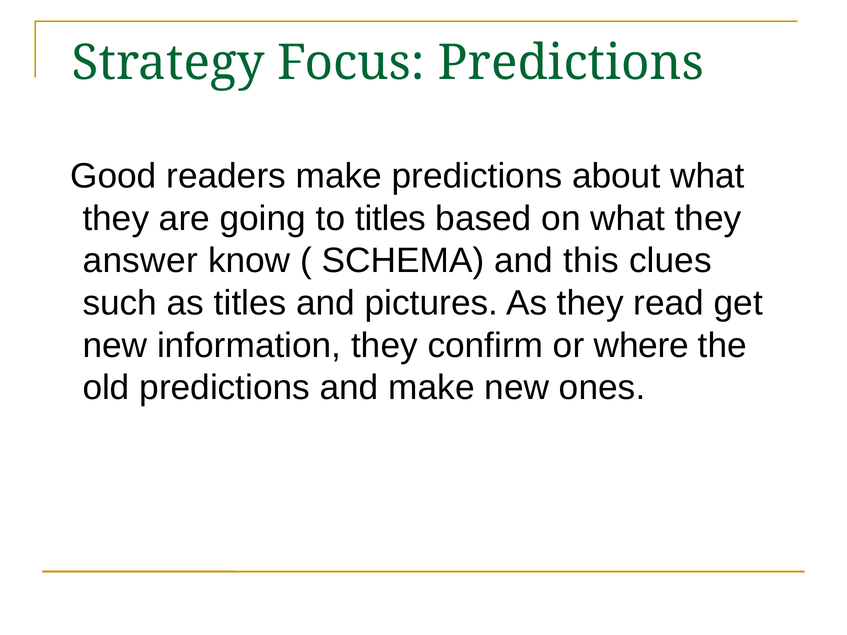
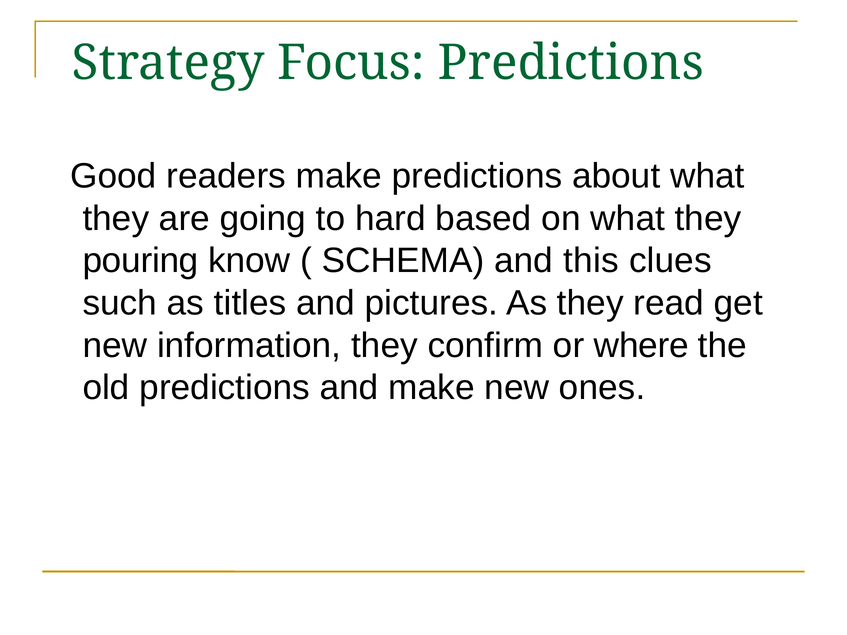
to titles: titles -> hard
answer: answer -> pouring
